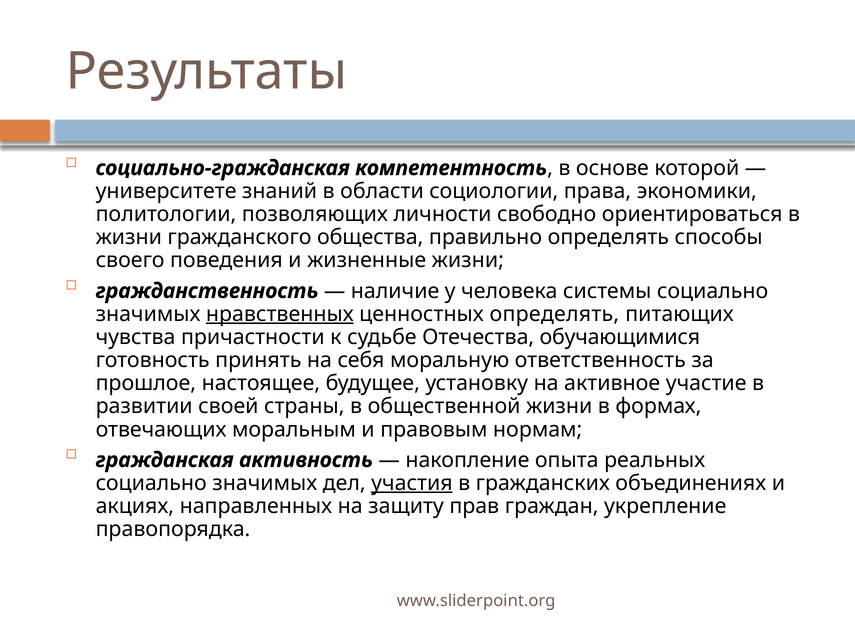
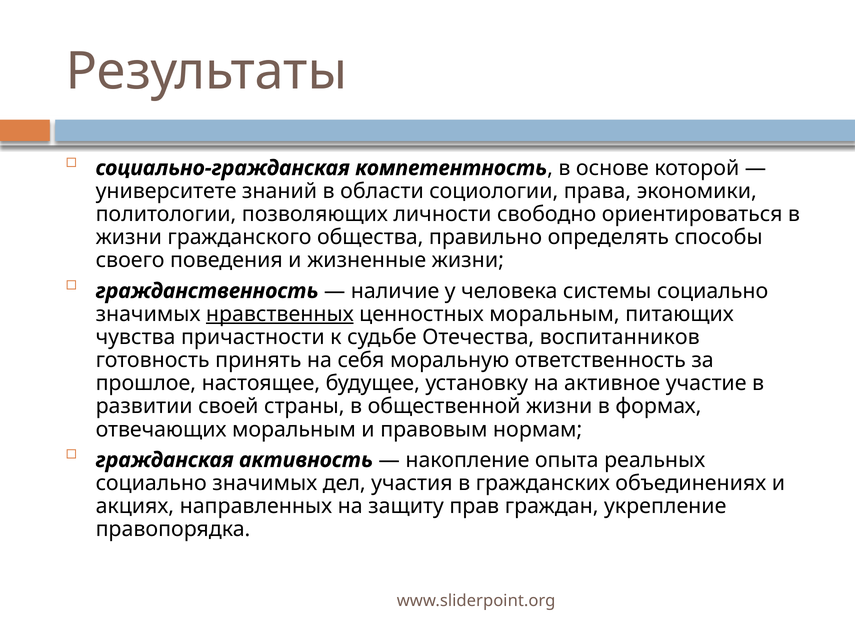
ценностных определять: определять -> моральным
обучающимися: обучающимися -> воспитанников
участия underline: present -> none
